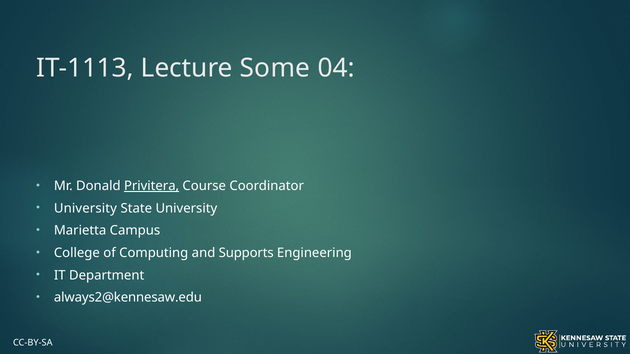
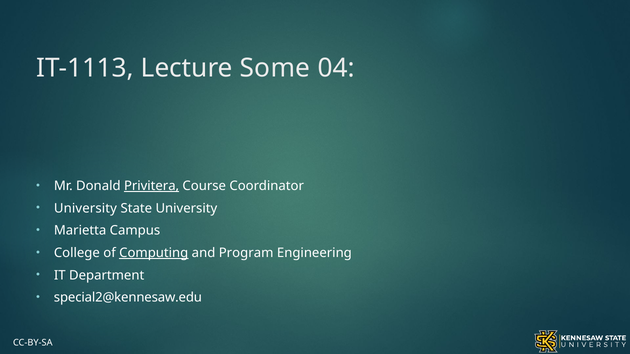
Computing underline: none -> present
Supports: Supports -> Program
always2@kennesaw.edu: always2@kennesaw.edu -> special2@kennesaw.edu
